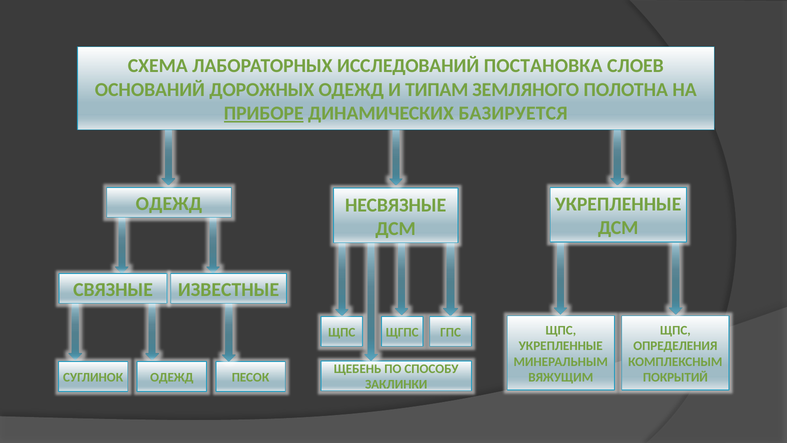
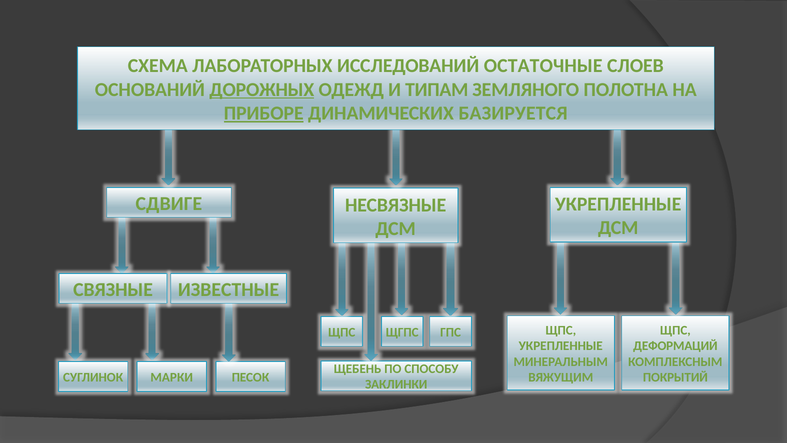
ПОСТАНОВКА: ПОСТАНОВКА -> ОСТАТОЧНЫЕ
ДОРОЖНЫХ underline: none -> present
ОДЕЖД at (169, 204): ОДЕЖД -> СДВИГЕ
ОПРЕДЕЛЕНИЯ: ОПРЕДЕЛЕНИЯ -> ДЕФОРМАЦИЙ
СУГЛИНОК ОДЕЖД: ОДЕЖД -> МАРКИ
